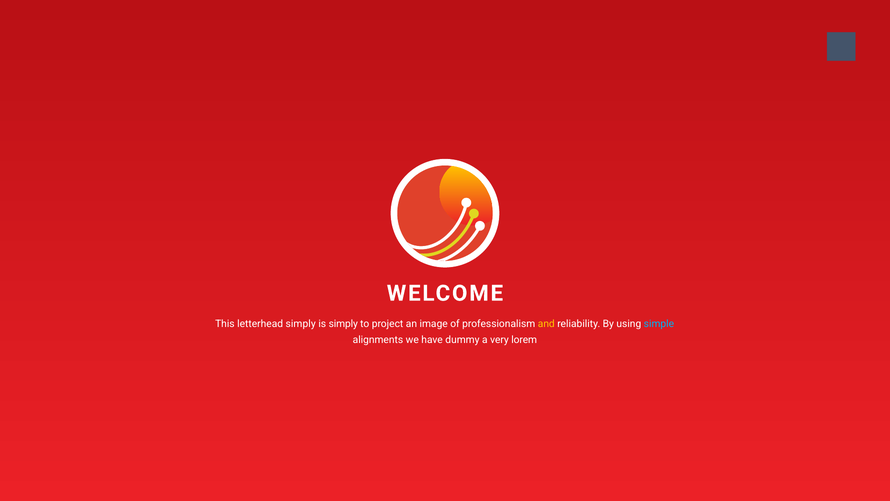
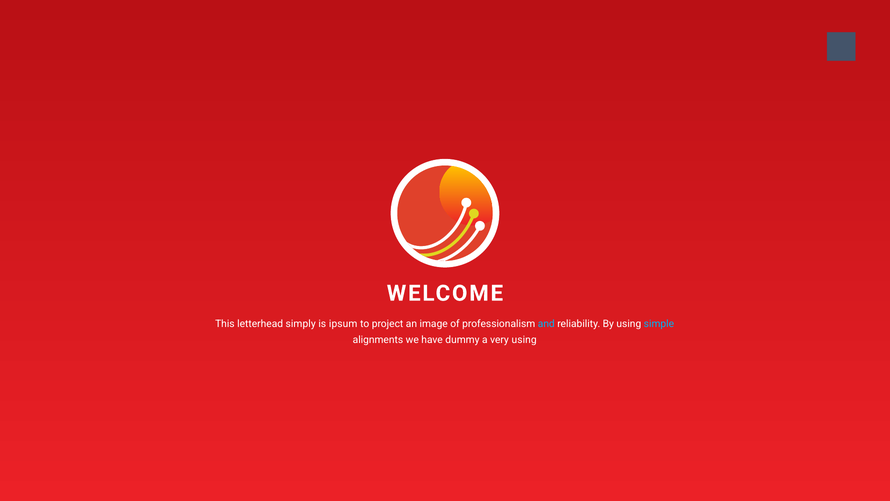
is simply: simply -> ipsum
and colour: yellow -> light blue
very lorem: lorem -> using
